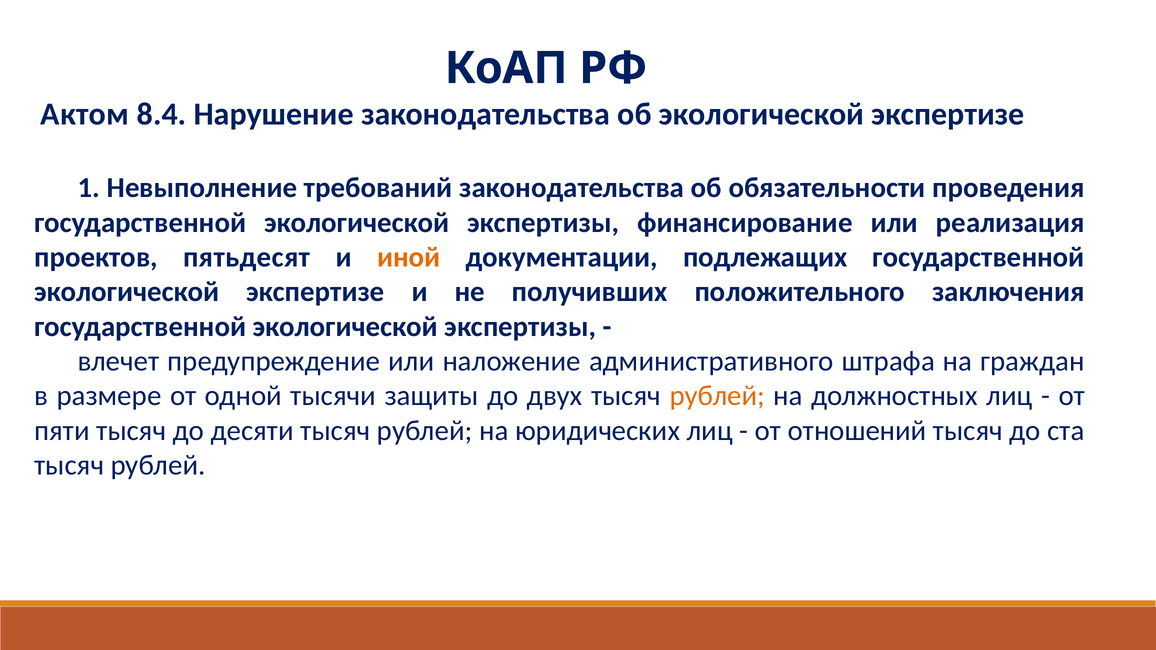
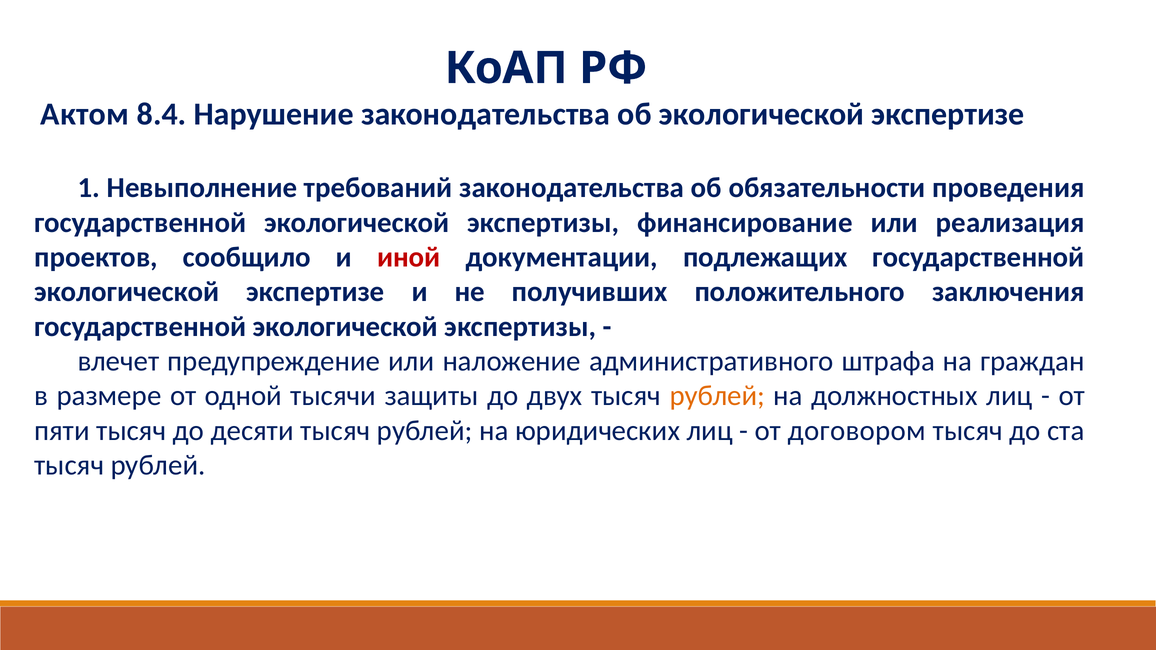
пятьдесят: пятьдесят -> сообщило
иной colour: orange -> red
отношений: отношений -> договором
